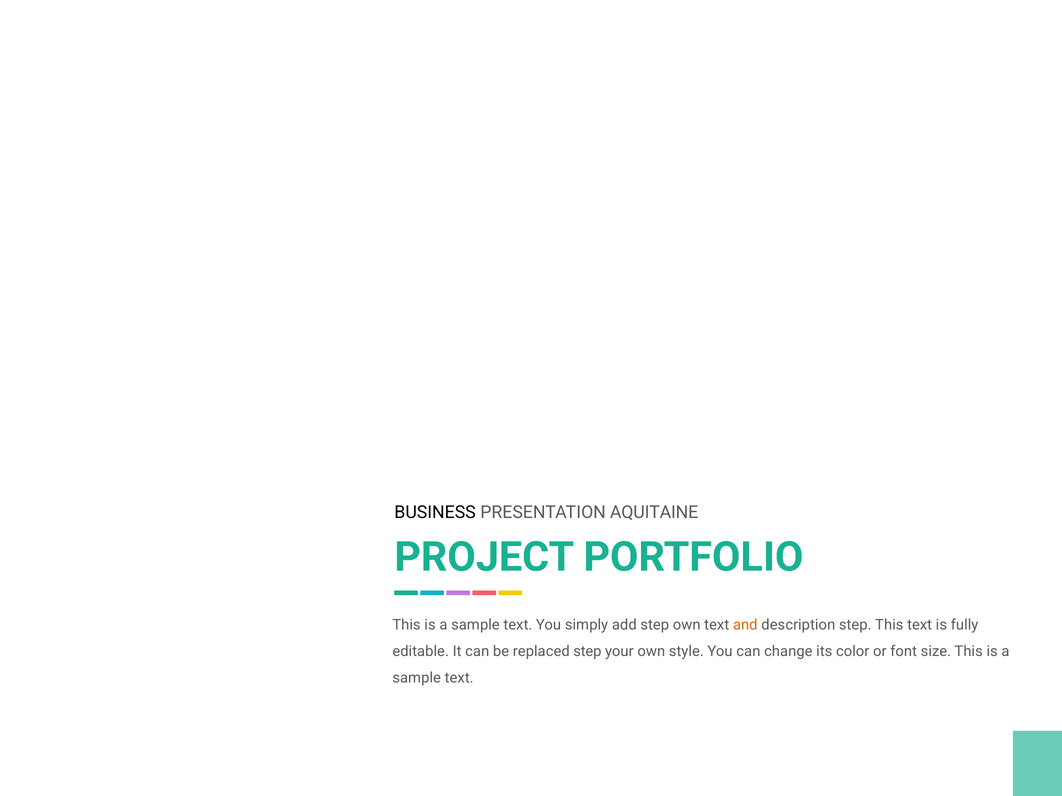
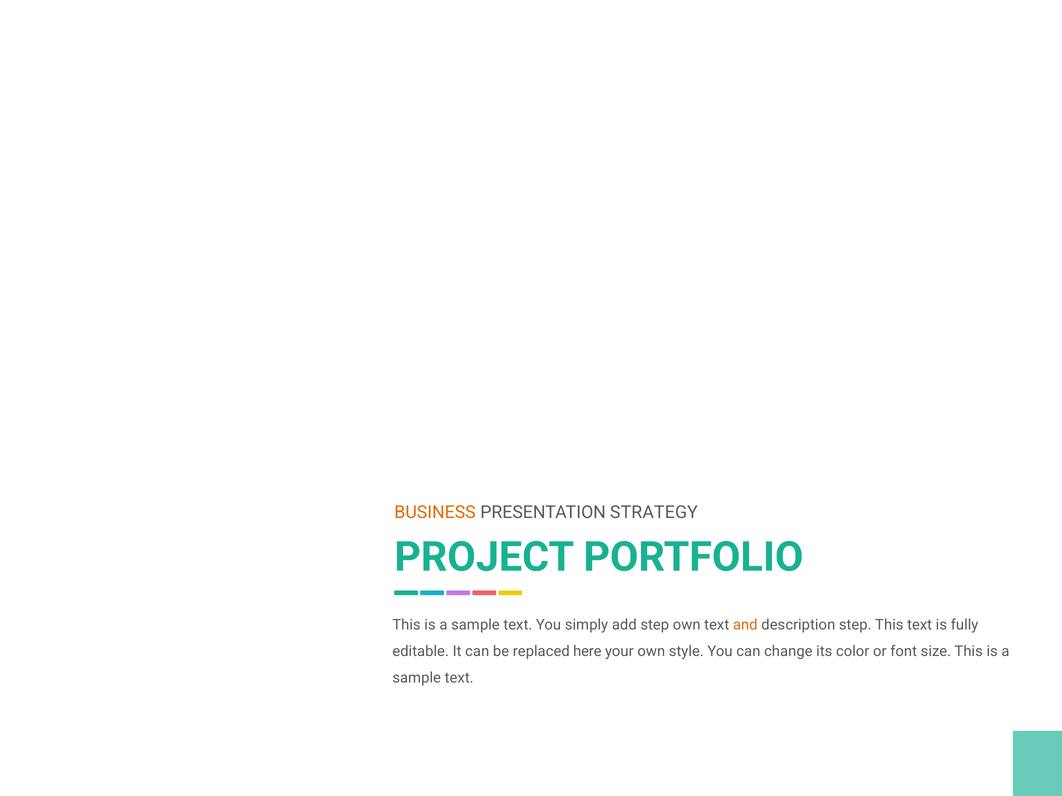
BUSINESS colour: black -> orange
AQUITAINE: AQUITAINE -> STRATEGY
replaced step: step -> here
